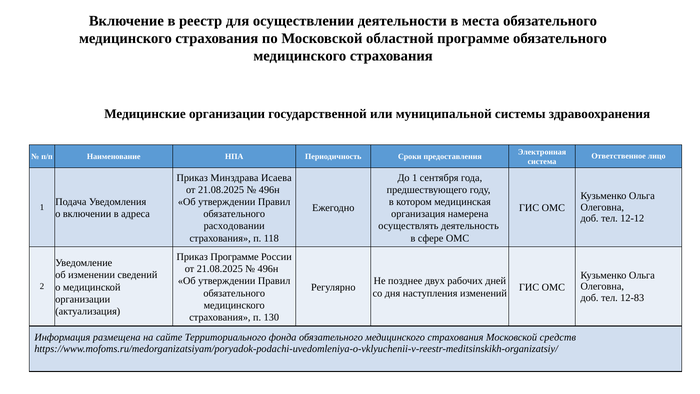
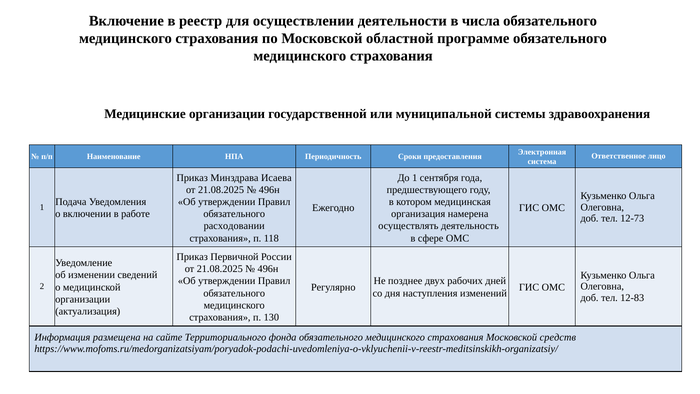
места: места -> числа
адреса: адреса -> работе
12-12: 12-12 -> 12-73
Приказ Программе: Программе -> Первичной
